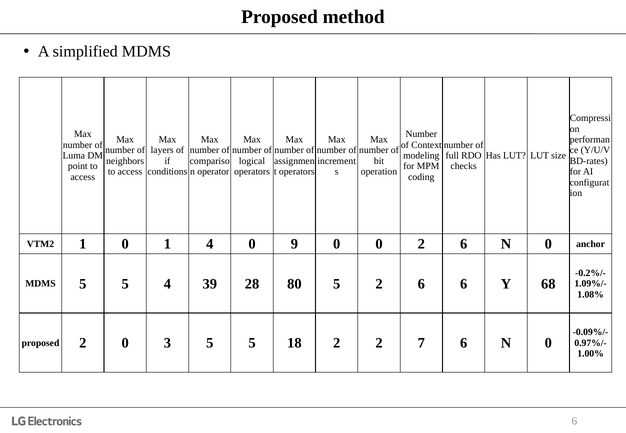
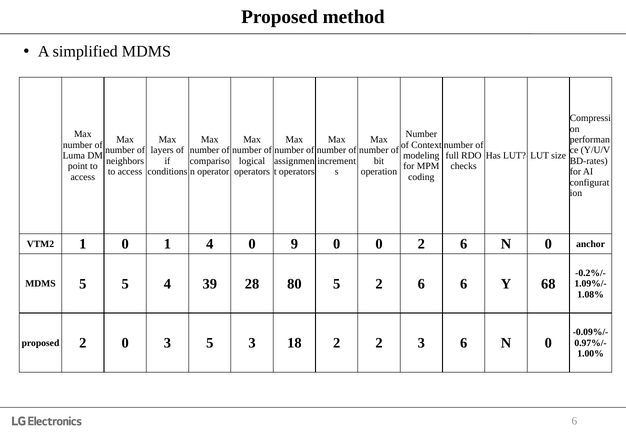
3 5 5: 5 -> 3
2 7: 7 -> 3
